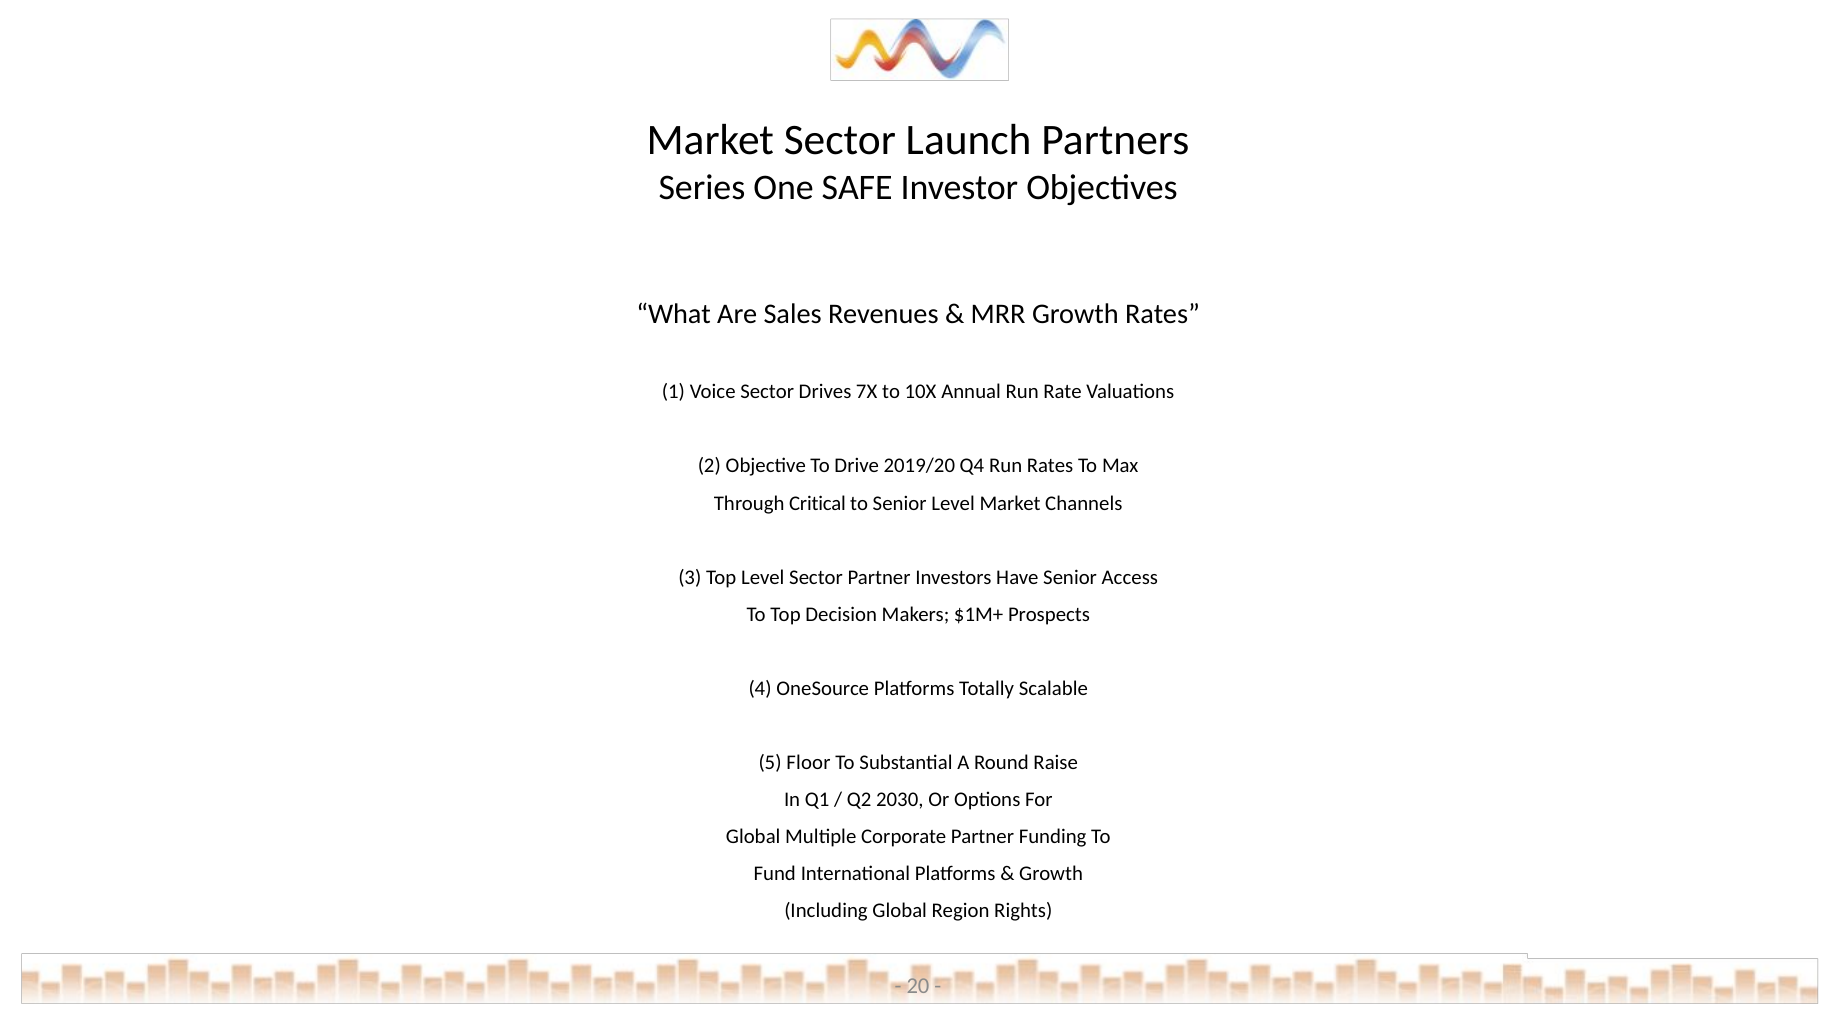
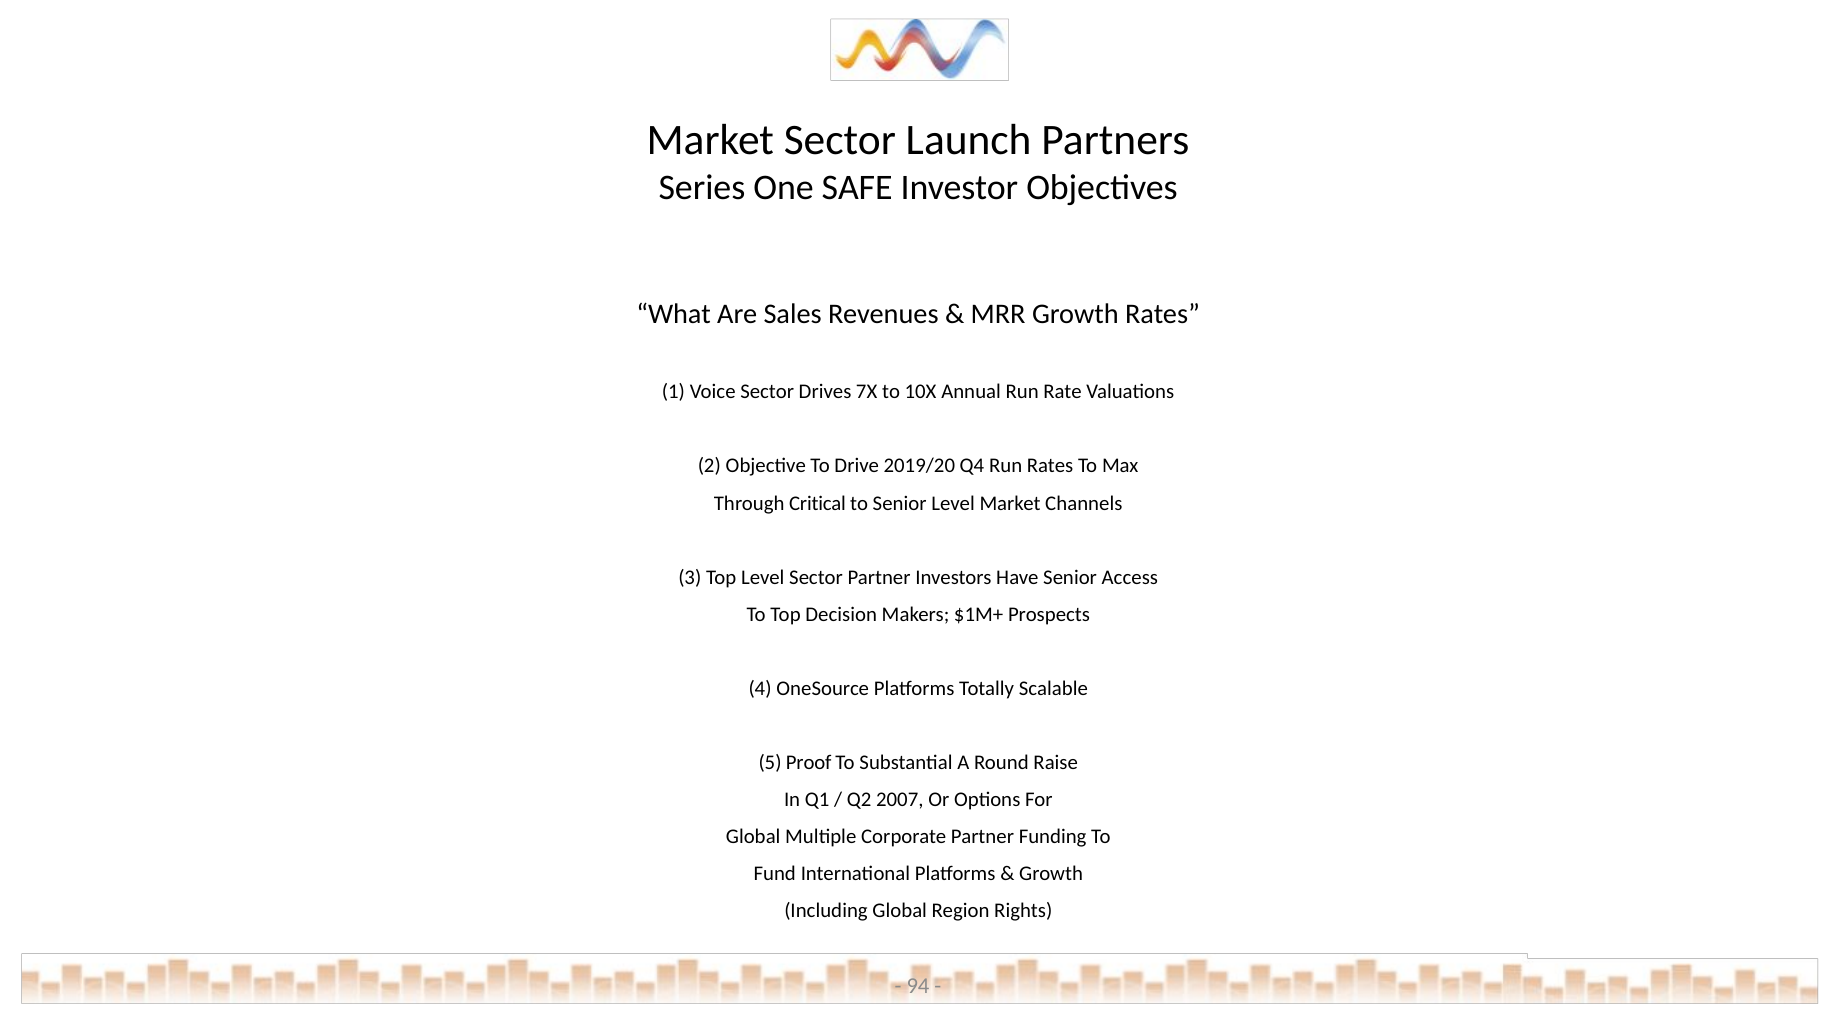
Floor: Floor -> Proof
2030: 2030 -> 2007
20: 20 -> 94
